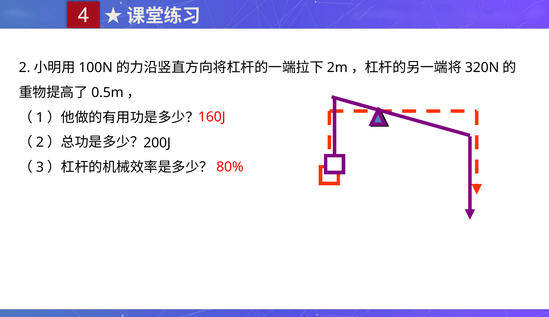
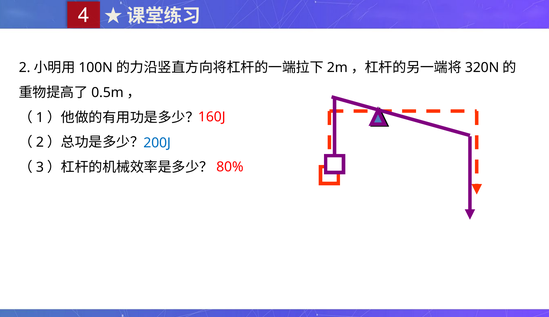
200J colour: black -> blue
